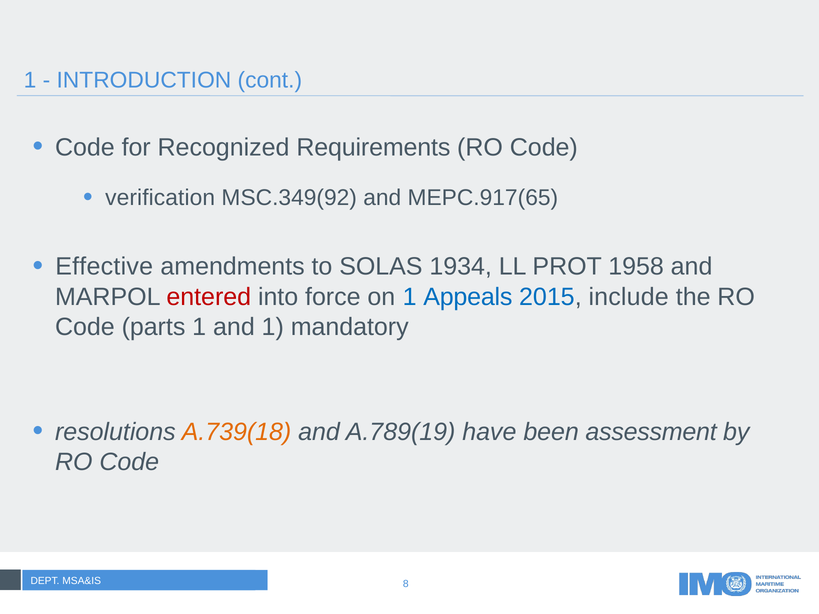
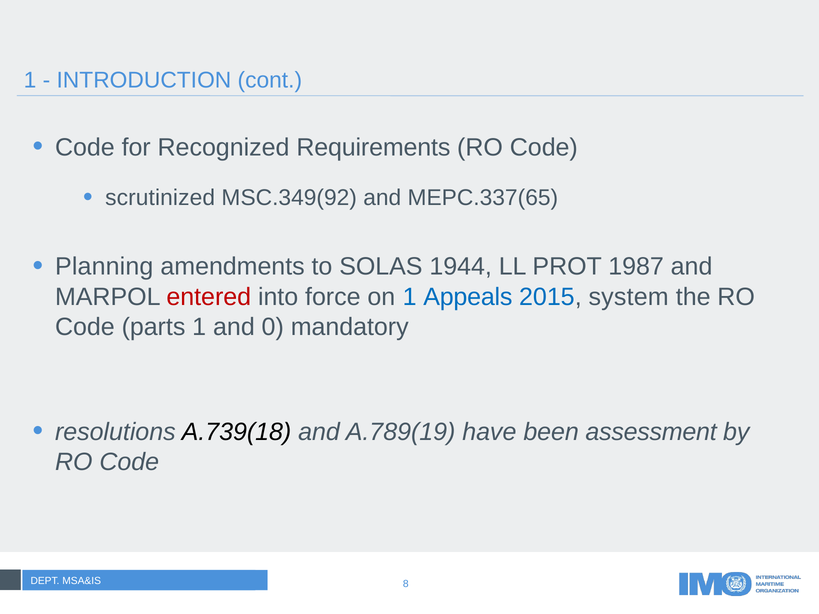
verification: verification -> scrutinized
MEPC.917(65: MEPC.917(65 -> MEPC.337(65
Effective: Effective -> Planning
1934: 1934 -> 1944
1958: 1958 -> 1987
include: include -> system
and 1: 1 -> 0
A.739(18 colour: orange -> black
